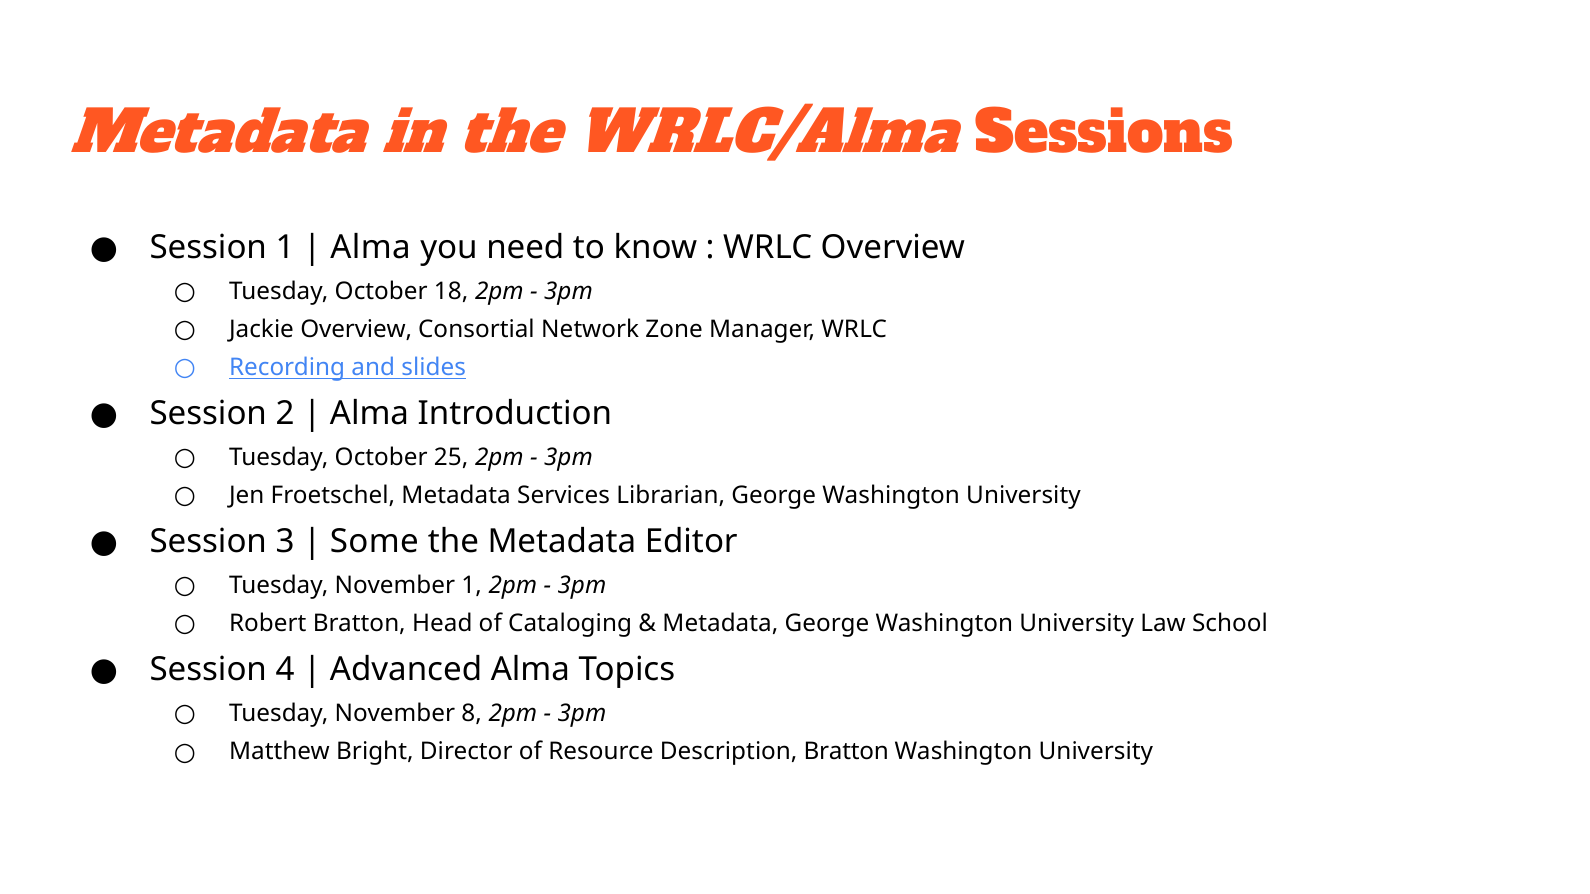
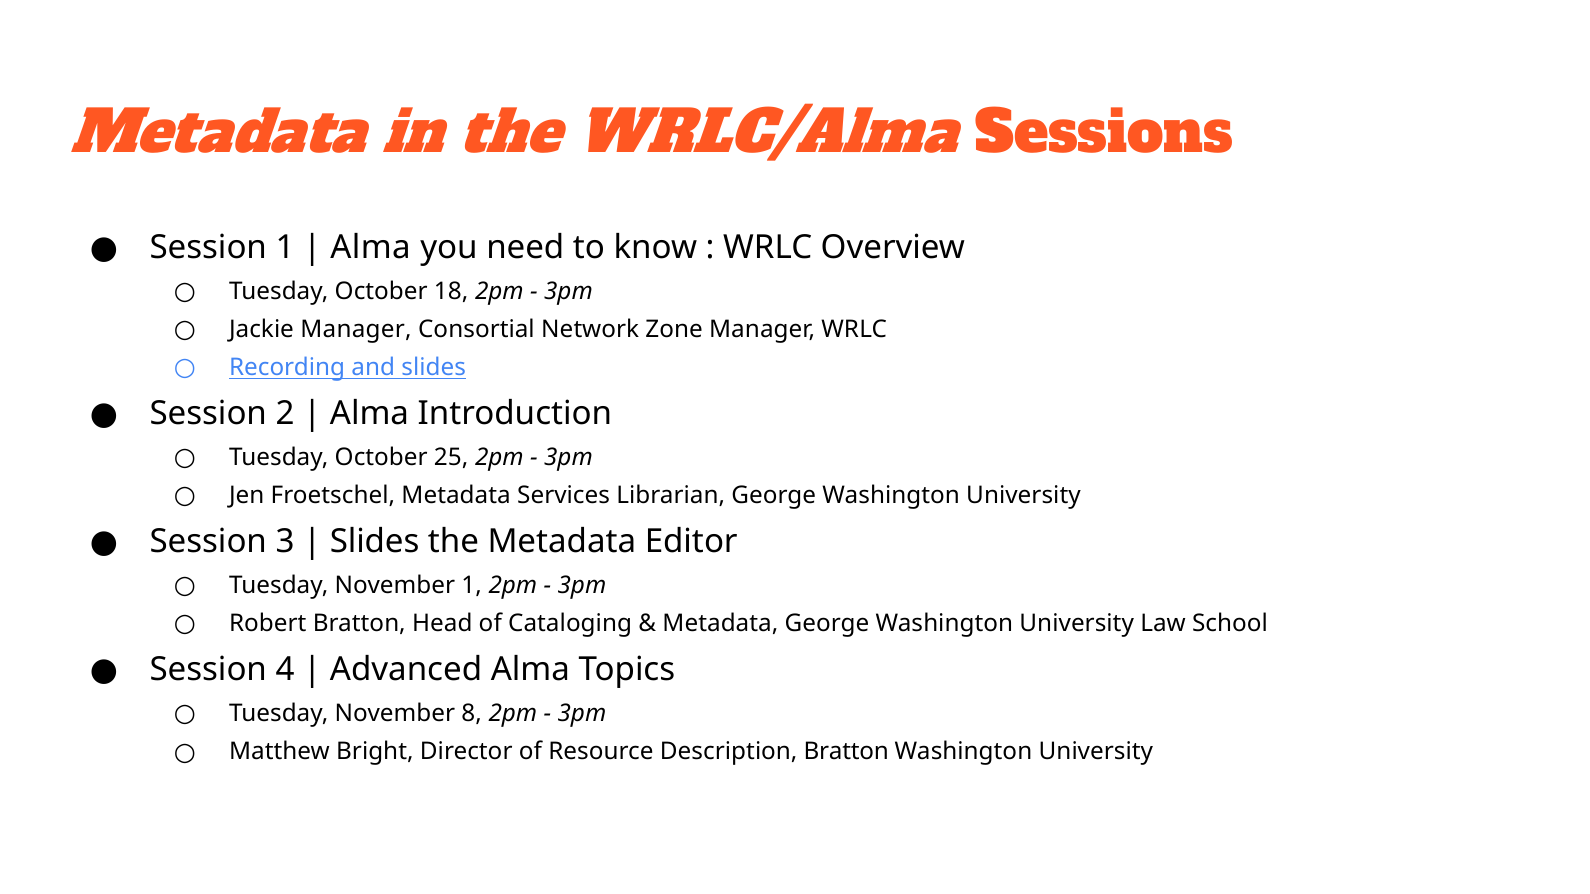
Jackie Overview: Overview -> Manager
Some at (374, 542): Some -> Slides
